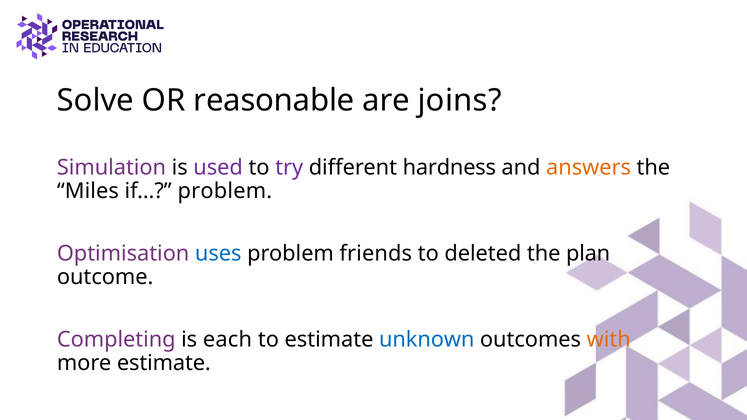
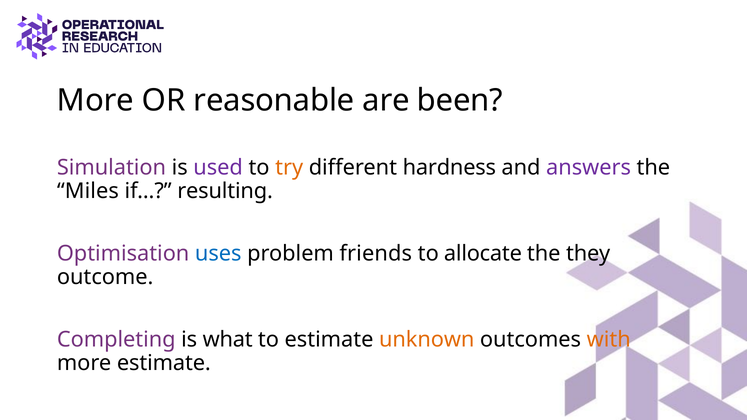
Solve at (95, 101): Solve -> More
joins: joins -> been
try colour: purple -> orange
answers colour: orange -> purple
if… problem: problem -> resulting
deleted: deleted -> allocate
plan: plan -> they
each: each -> what
unknown colour: blue -> orange
